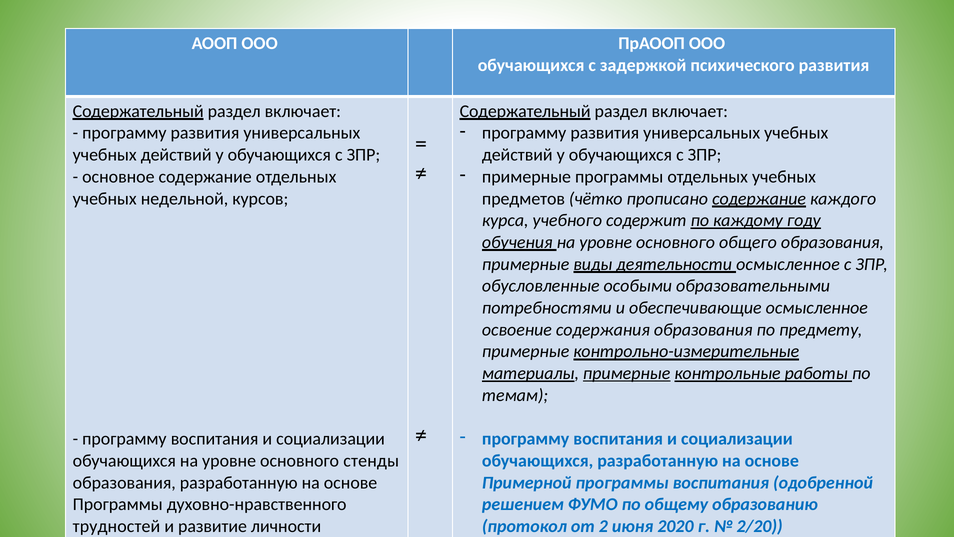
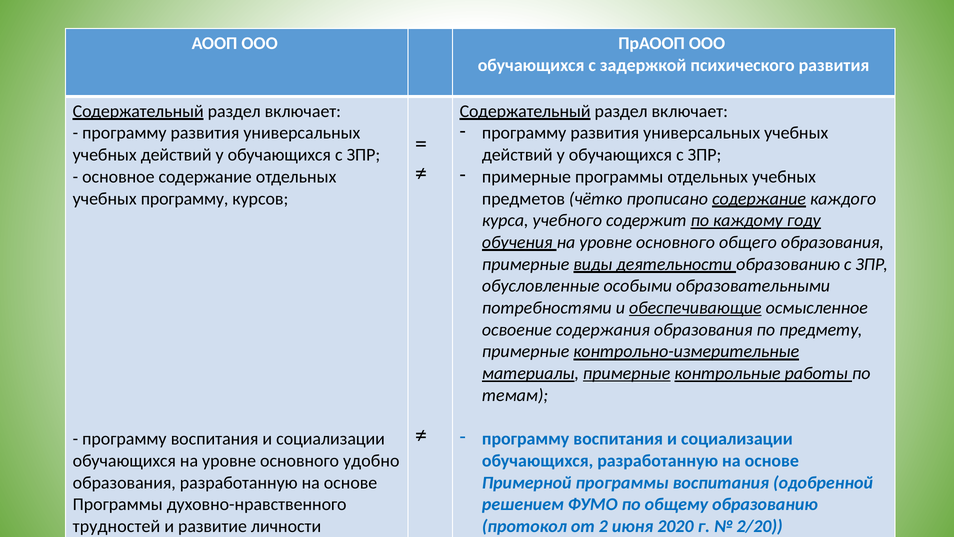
учебных недельной: недельной -> программу
деятельности осмысленное: осмысленное -> образованию
обеспечивающие underline: none -> present
стенды: стенды -> удобно
